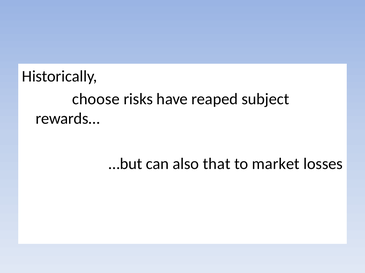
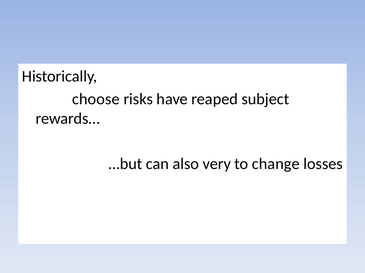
that: that -> very
market: market -> change
